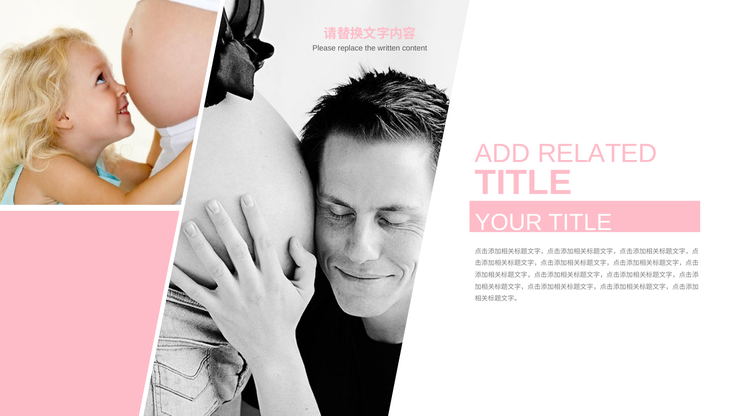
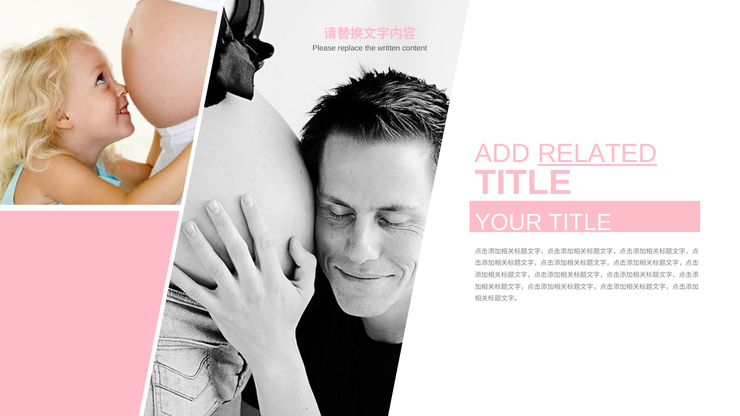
RELATED underline: none -> present
